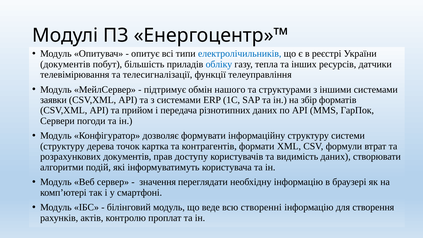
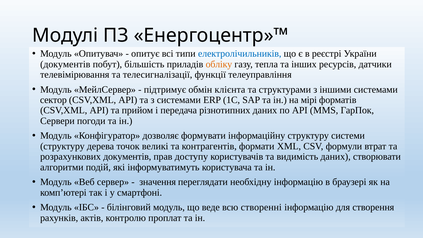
обліку colour: blue -> orange
нашого: нашого -> клієнта
заявки: заявки -> сектор
збір: збір -> мірі
картка: картка -> великі
